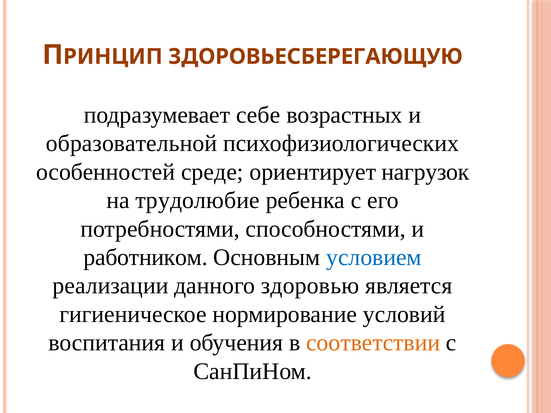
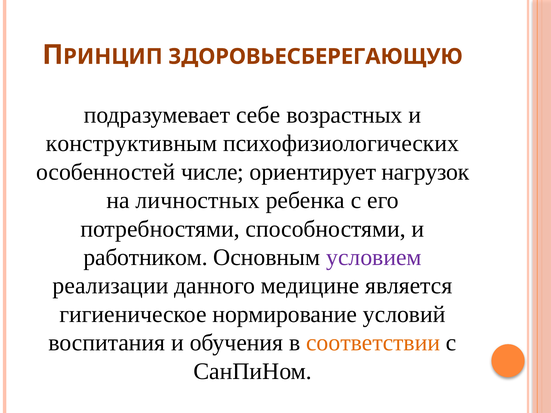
образовательной: образовательной -> конструктивным
среде: среде -> числе
трудолюбие: трудолюбие -> личностных
условием colour: blue -> purple
здоровью: здоровью -> медицине
